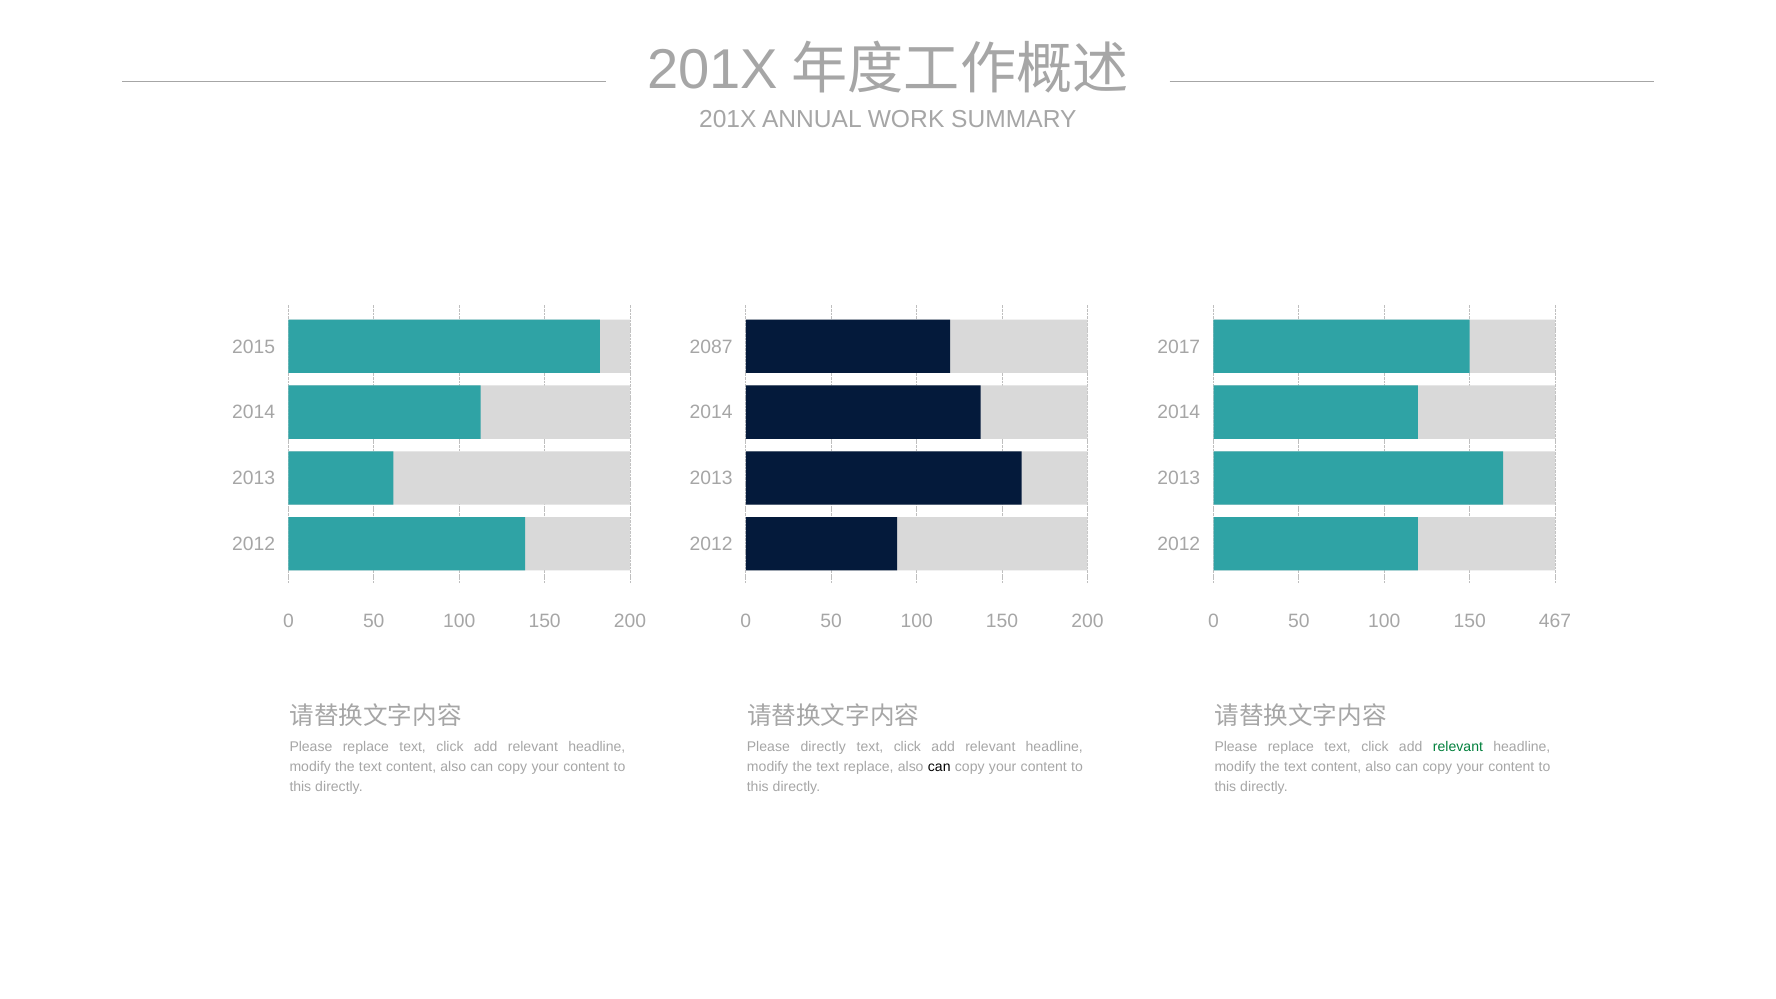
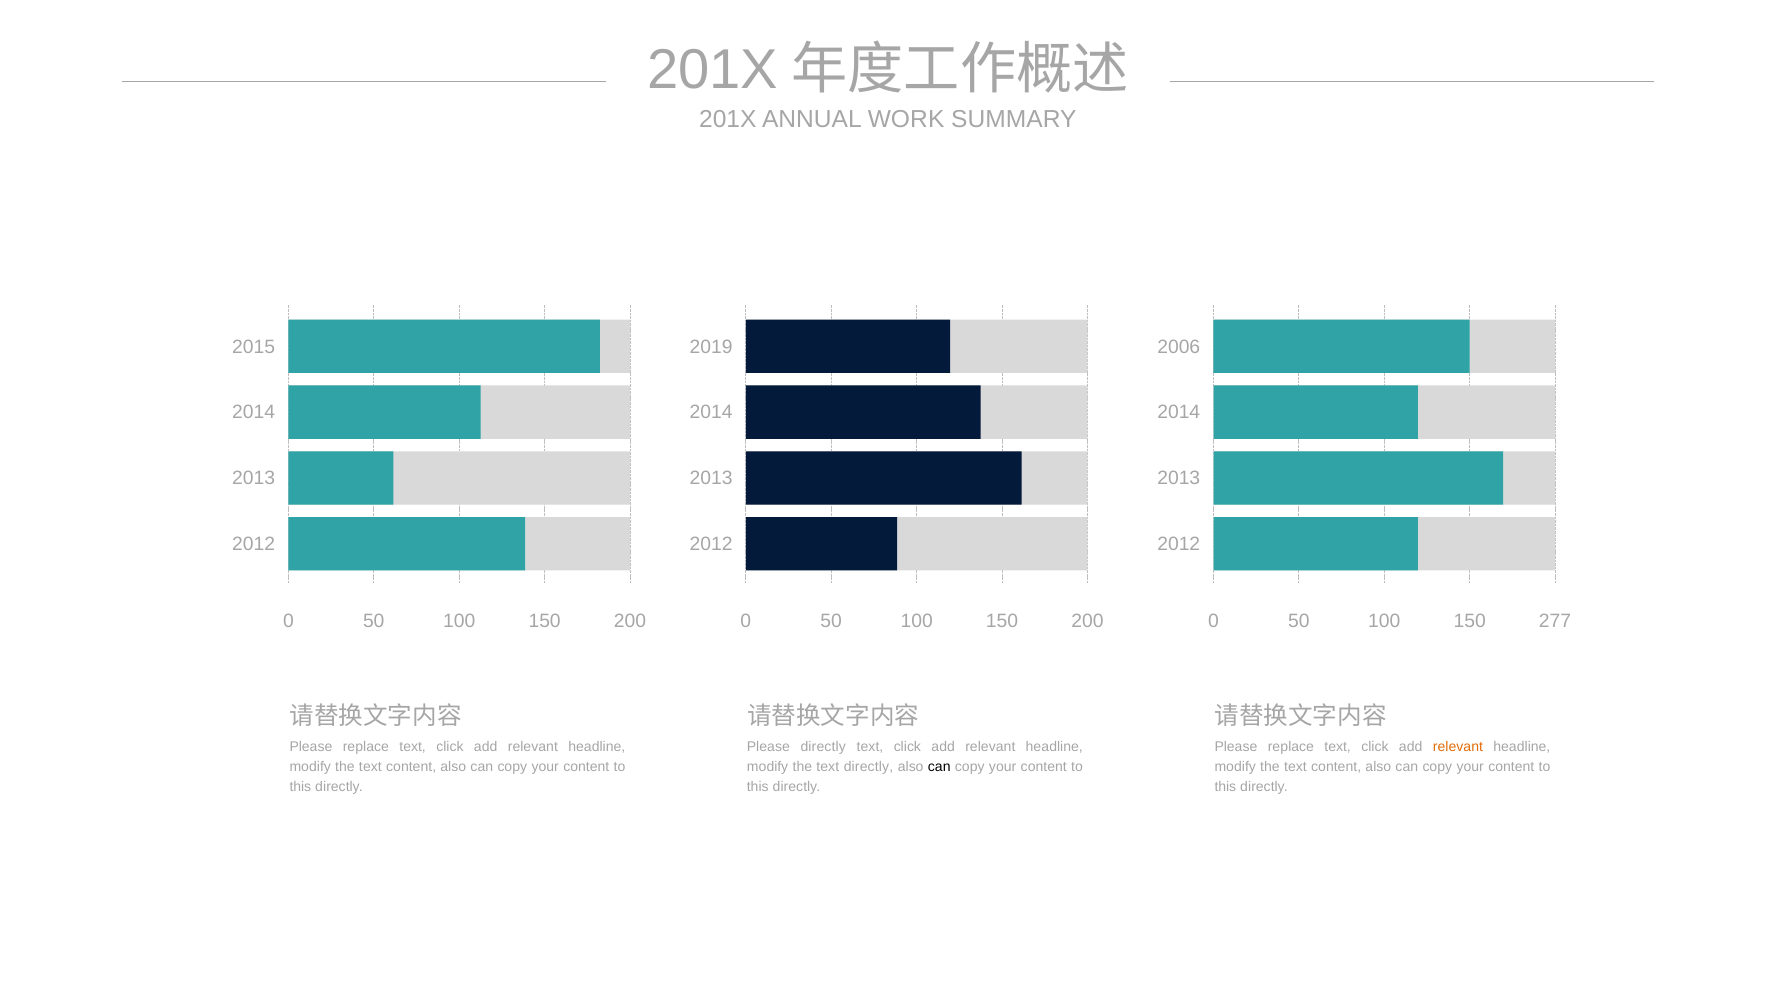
2087: 2087 -> 2019
2017: 2017 -> 2006
467: 467 -> 277
relevant at (1458, 747) colour: green -> orange
text replace: replace -> directly
